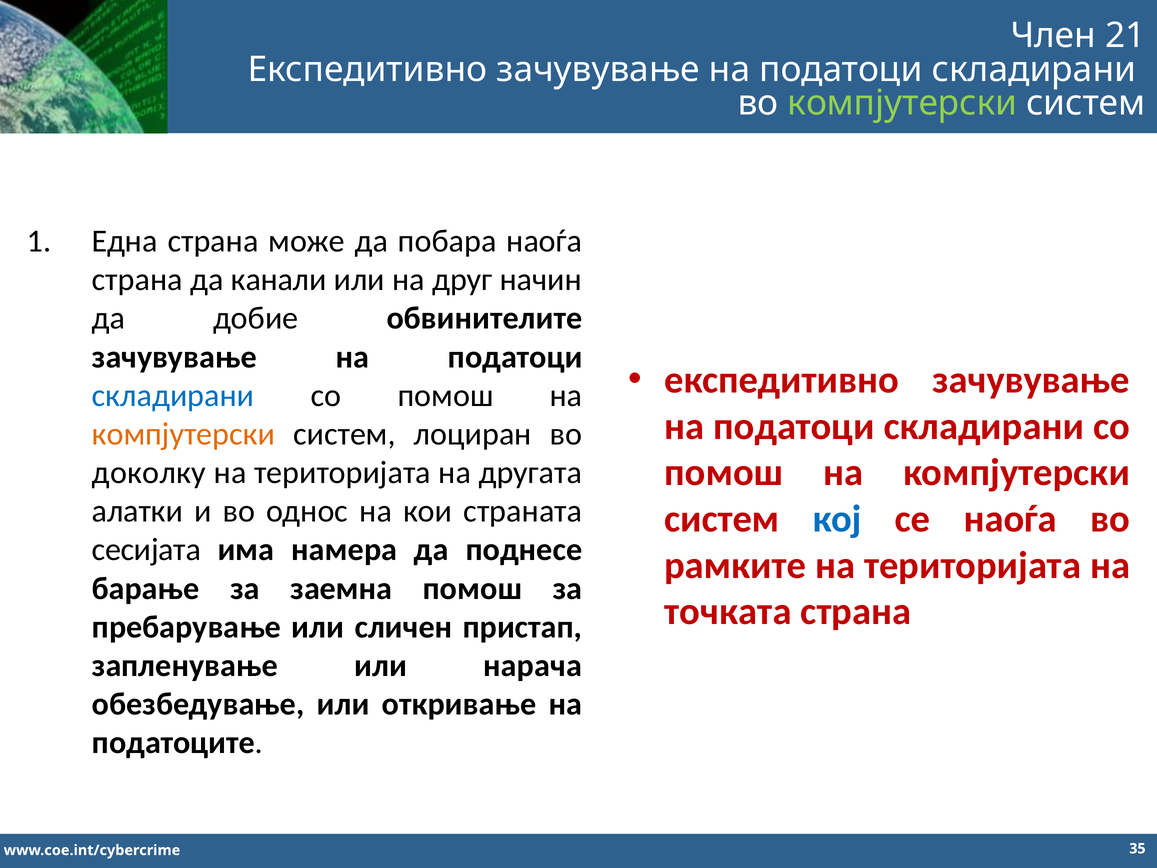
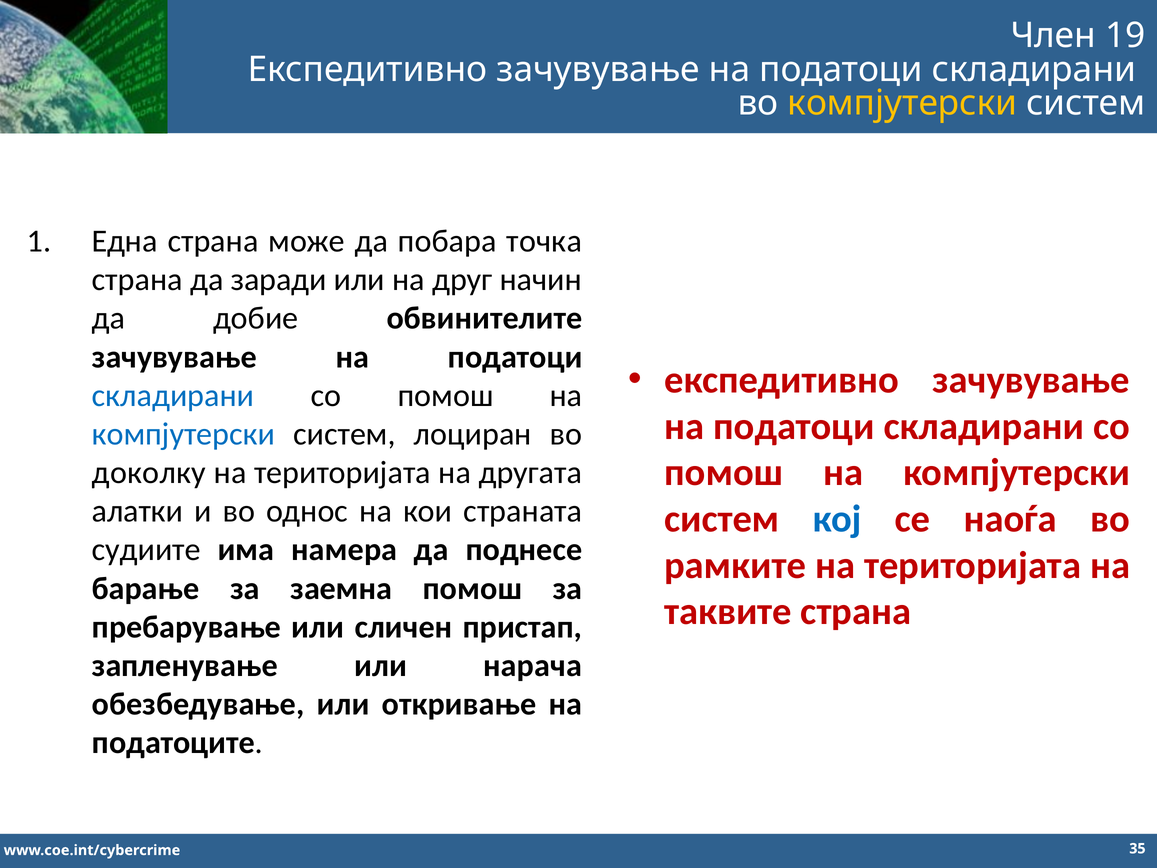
21: 21 -> 19
компјутерски at (902, 103) colour: light green -> yellow
побара наоѓа: наоѓа -> точка
канали: канали -> заради
компјутерски at (183, 434) colour: orange -> blue
сесијата: сесијата -> судиите
точката: точката -> таквите
